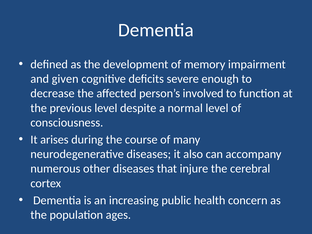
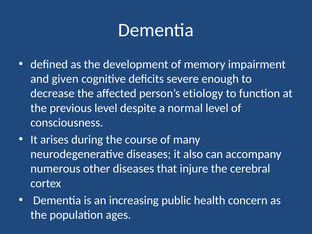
involved: involved -> etiology
